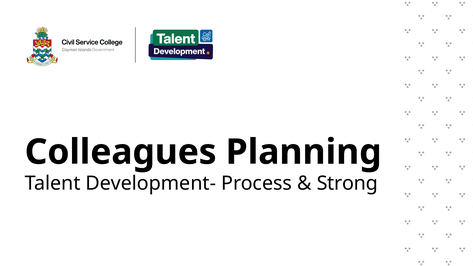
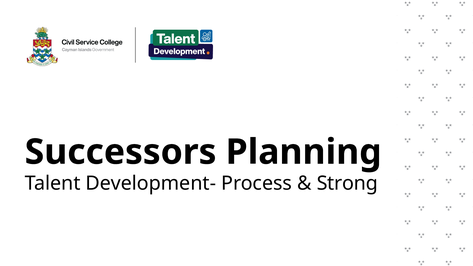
Colleagues: Colleagues -> Successors
